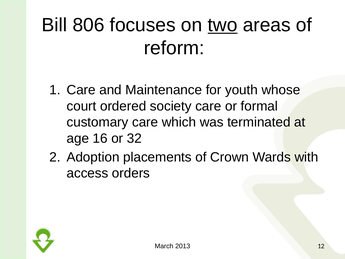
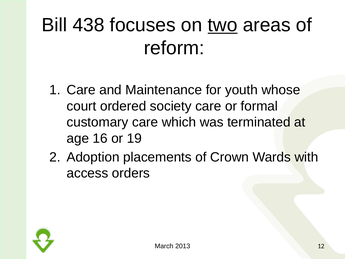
806: 806 -> 438
32: 32 -> 19
